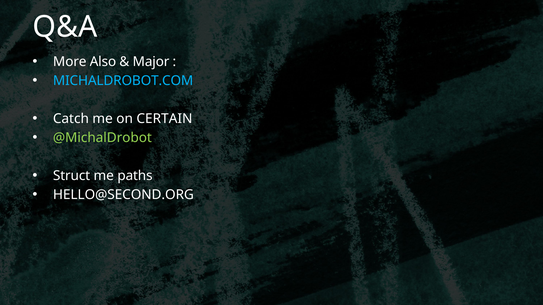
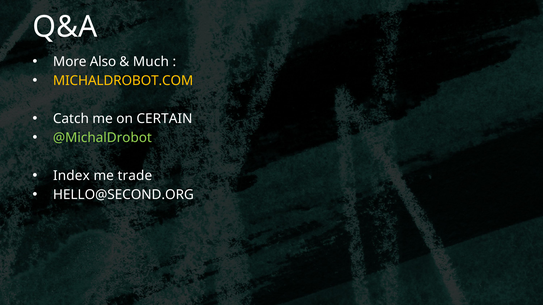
Major: Major -> Much
MICHALDROBOT.COM colour: light blue -> yellow
Struct: Struct -> Index
paths: paths -> trade
